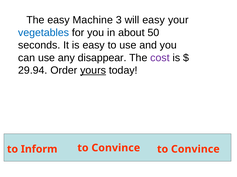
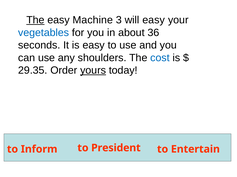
The at (35, 20) underline: none -> present
50: 50 -> 36
disappear: disappear -> shoulders
cost colour: purple -> blue
29.94: 29.94 -> 29.35
Inform to Convince: Convince -> President
Convince at (195, 150): Convince -> Entertain
